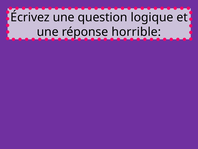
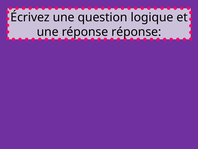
réponse horrible: horrible -> réponse
